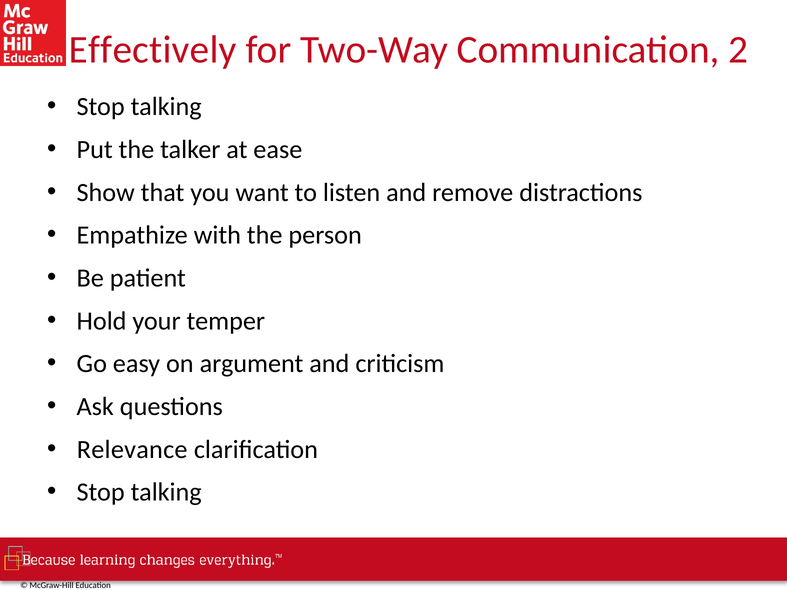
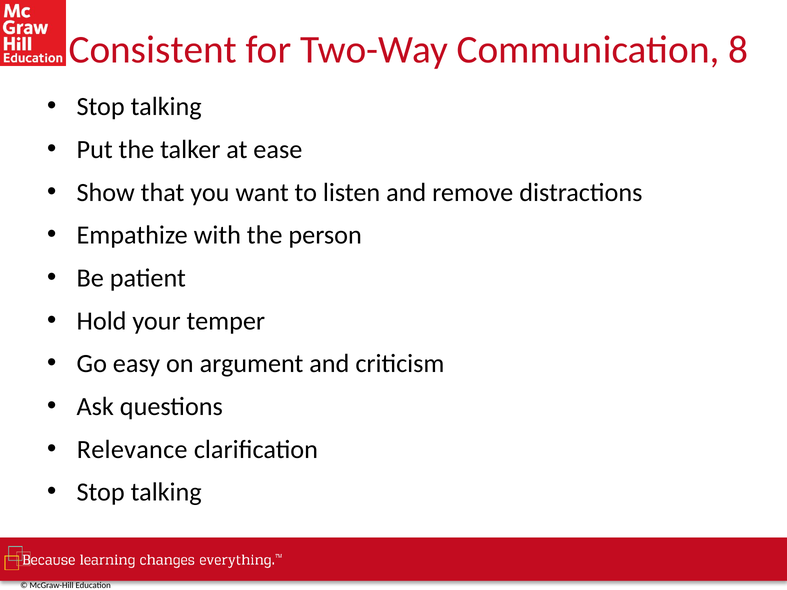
Effectively: Effectively -> Consistent
2: 2 -> 8
